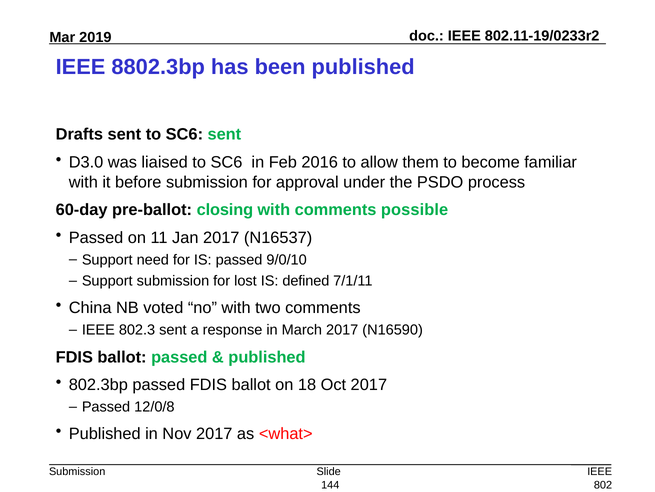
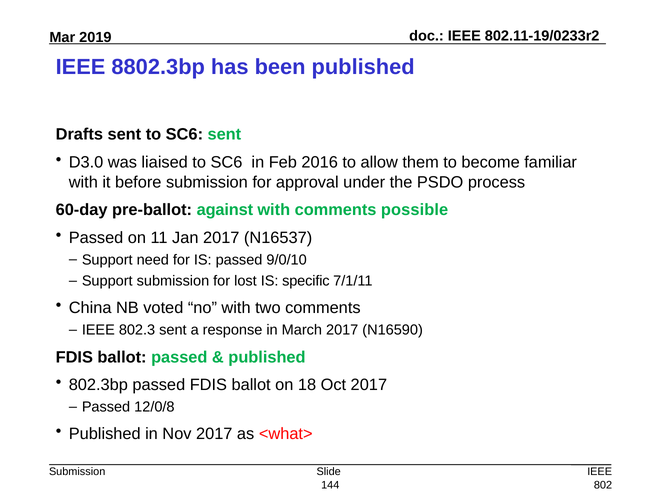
closing: closing -> against
defined: defined -> specific
